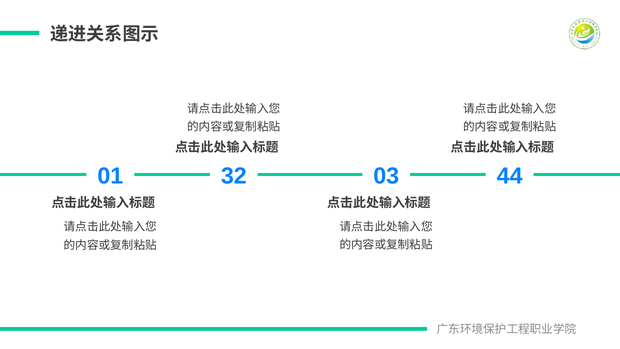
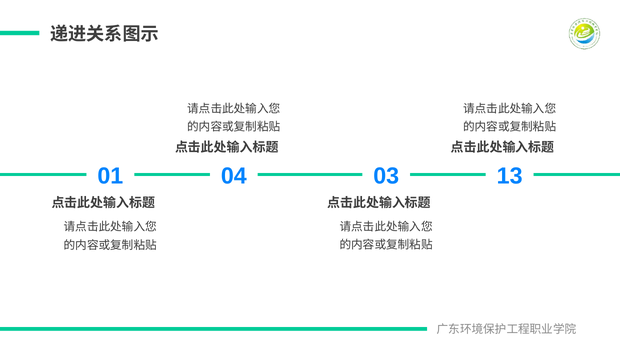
32: 32 -> 04
44: 44 -> 13
